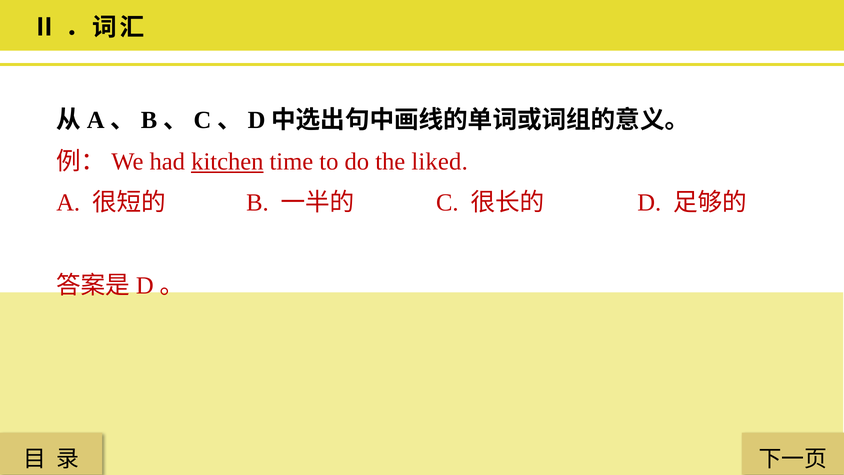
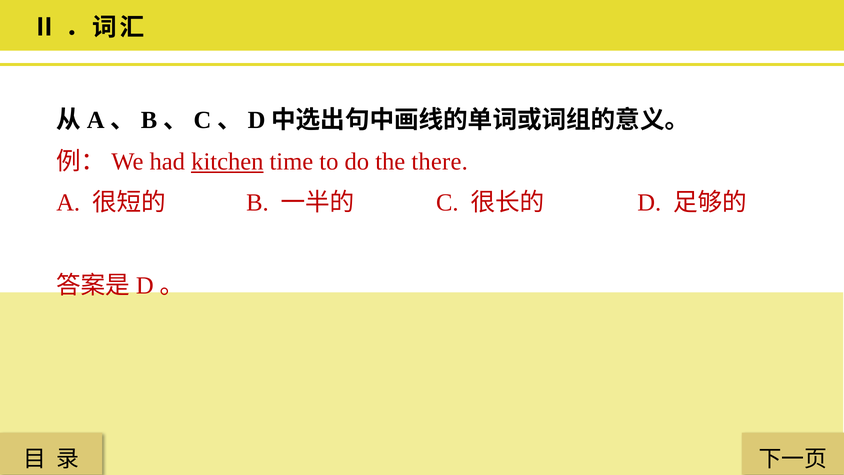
liked: liked -> there
